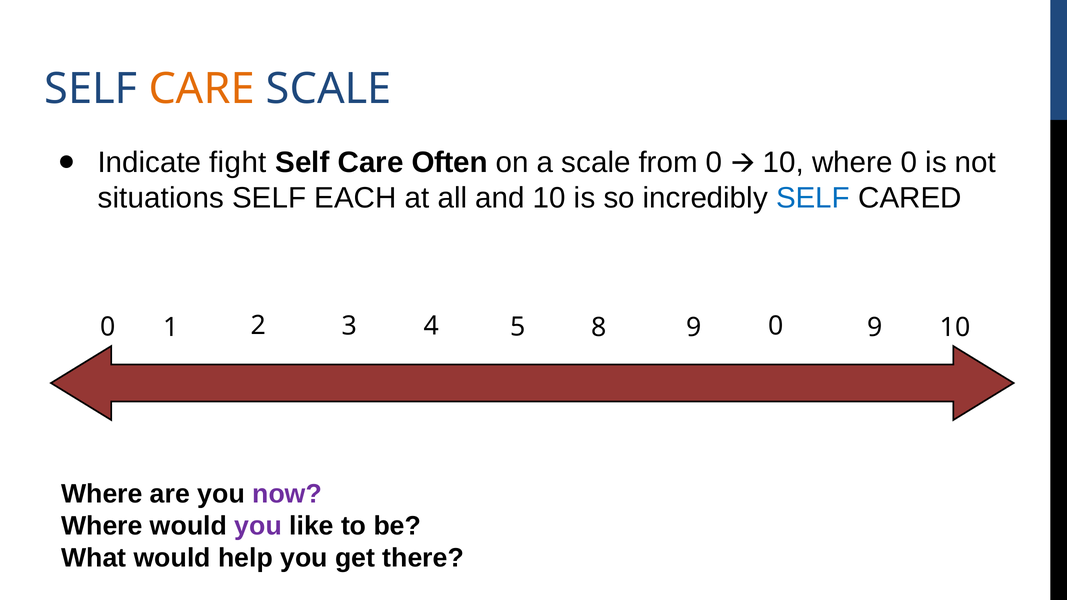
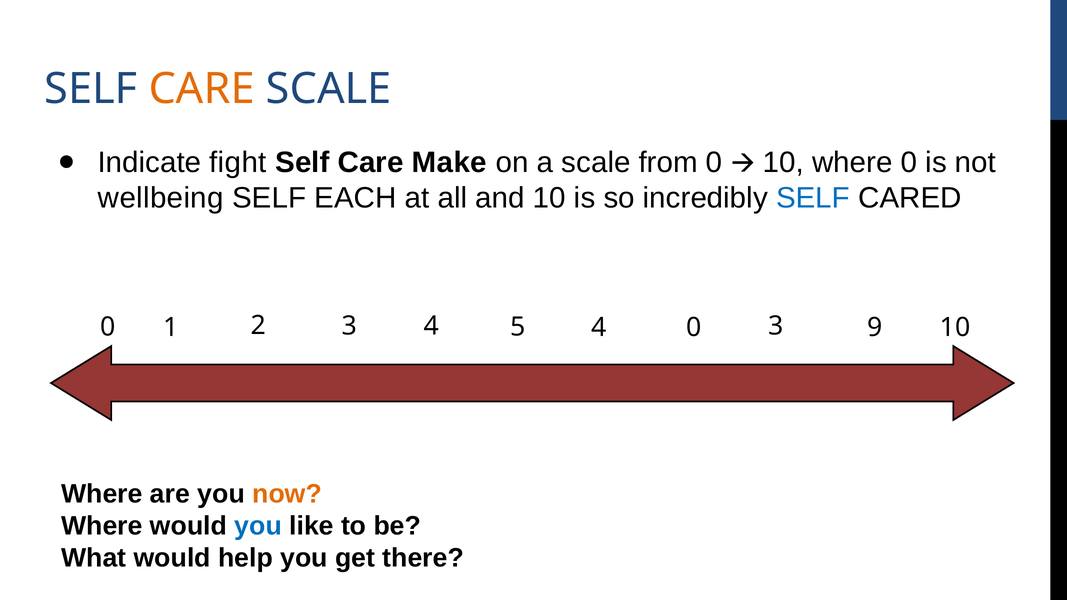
Often: Often -> Make
situations: situations -> wellbeing
4 0: 0 -> 3
5 8: 8 -> 4
1 9: 9 -> 0
now colour: purple -> orange
you at (258, 526) colour: purple -> blue
